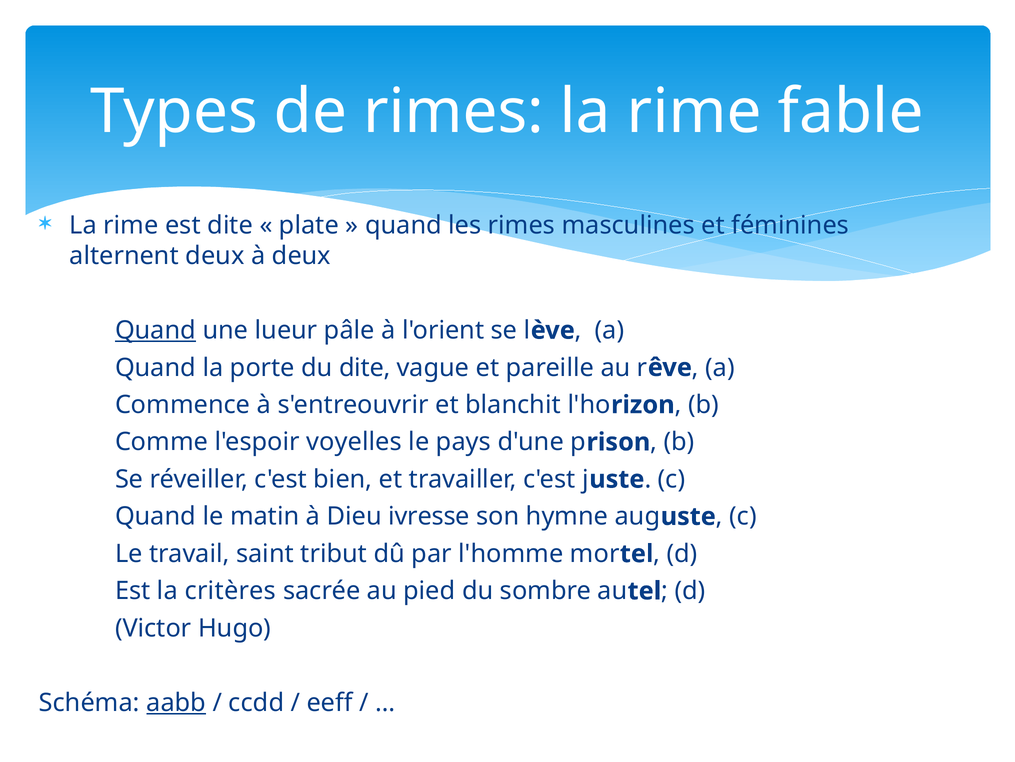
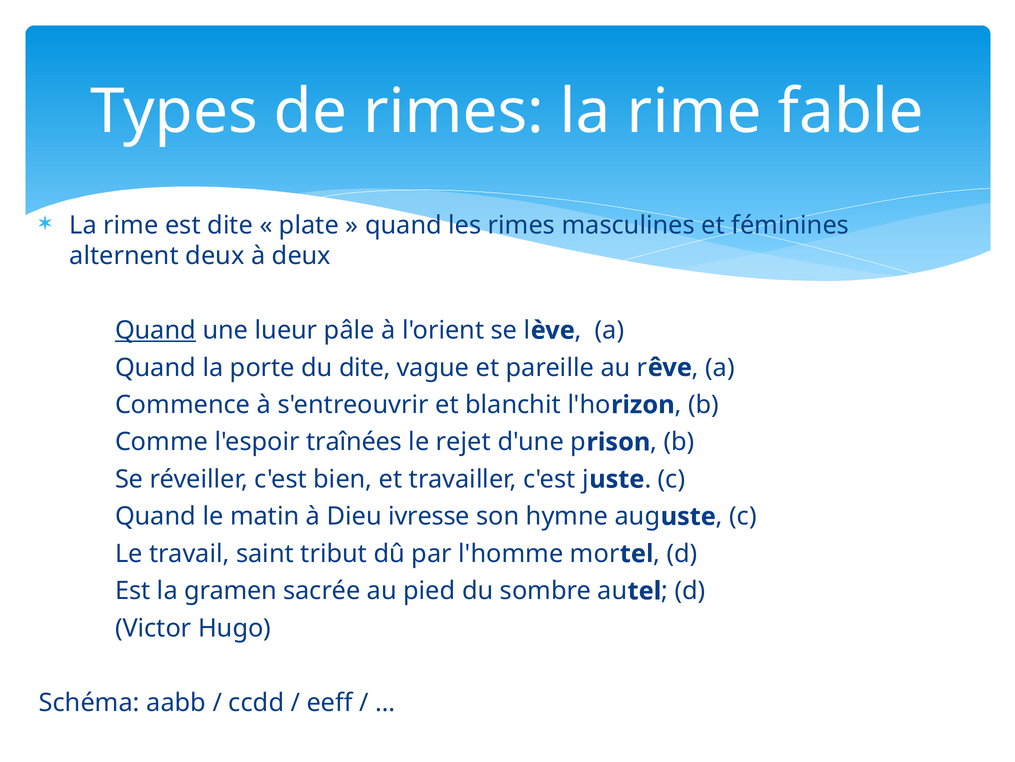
voyelles: voyelles -> traînées
pays: pays -> rejet
critères: critères -> gramen
aabb underline: present -> none
